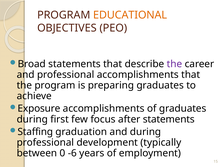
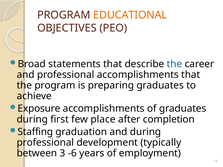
the at (174, 64) colour: purple -> blue
focus: focus -> place
after statements: statements -> completion
0: 0 -> 3
